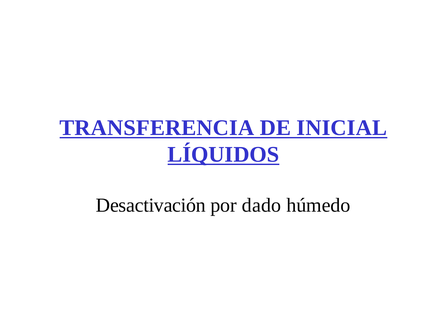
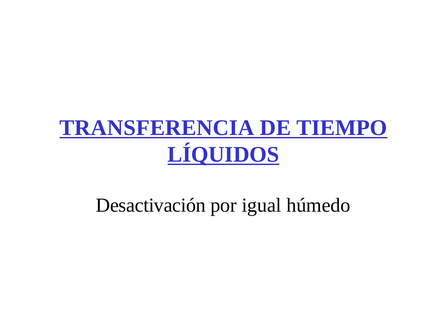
INICIAL: INICIAL -> TIEMPO
dado: dado -> igual
